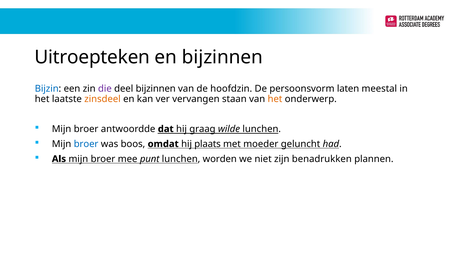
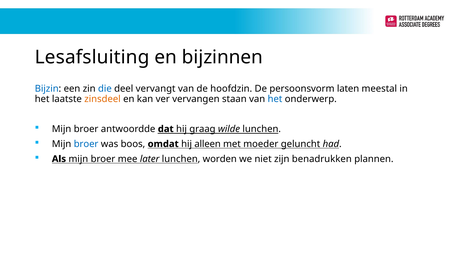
Uitroepteken: Uitroepteken -> Lesafsluiting
die colour: purple -> blue
deel bijzinnen: bijzinnen -> vervangt
het at (275, 99) colour: orange -> blue
plaats: plaats -> alleen
punt: punt -> later
